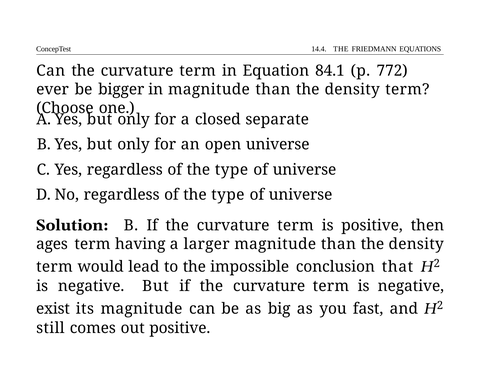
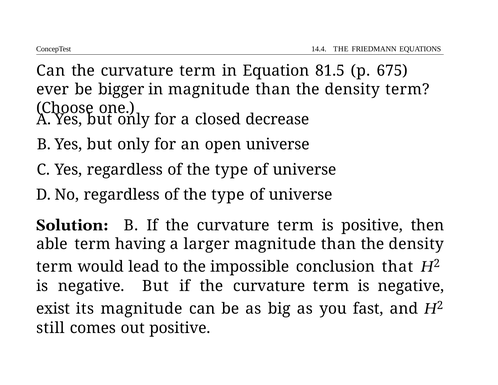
84.1: 84.1 -> 81.5
772: 772 -> 675
separate: separate -> decrease
ages: ages -> able
